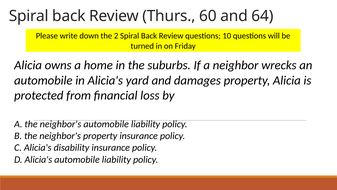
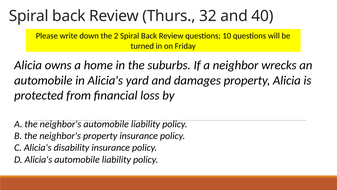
60: 60 -> 32
64: 64 -> 40
